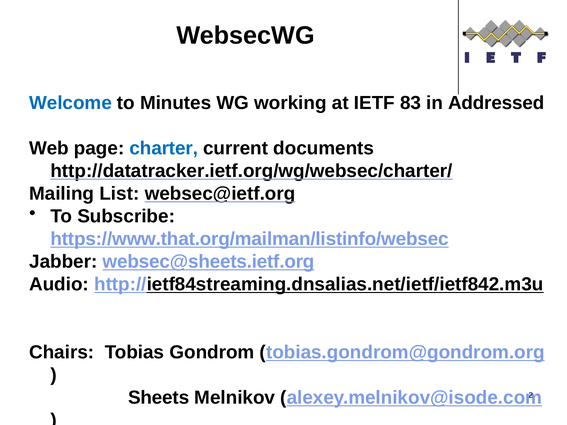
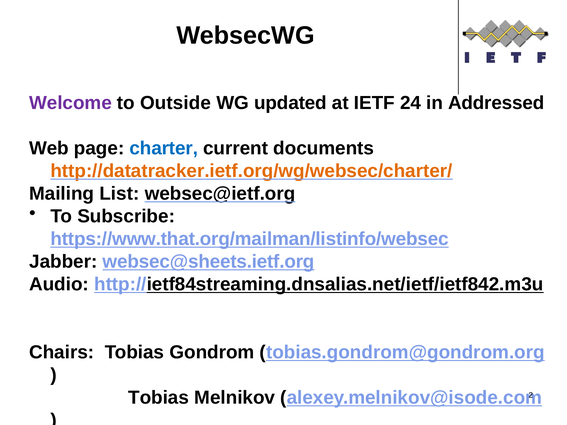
Welcome colour: blue -> purple
Minutes: Minutes -> Outside
working: working -> updated
83: 83 -> 24
http://datatracker.ietf.org/wg/websec/charter/ colour: black -> orange
Sheets at (159, 398): Sheets -> Tobias
